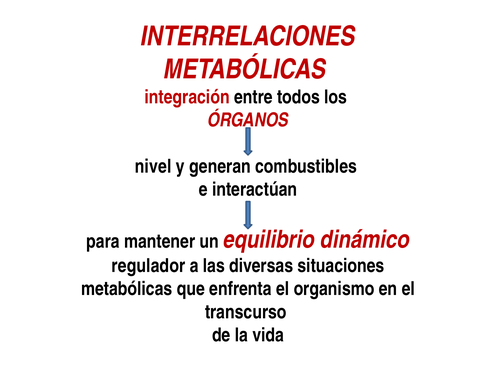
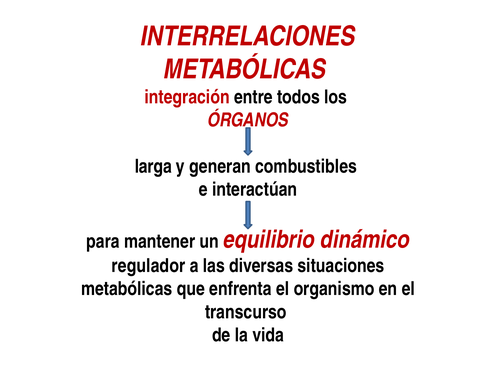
nivel: nivel -> larga
